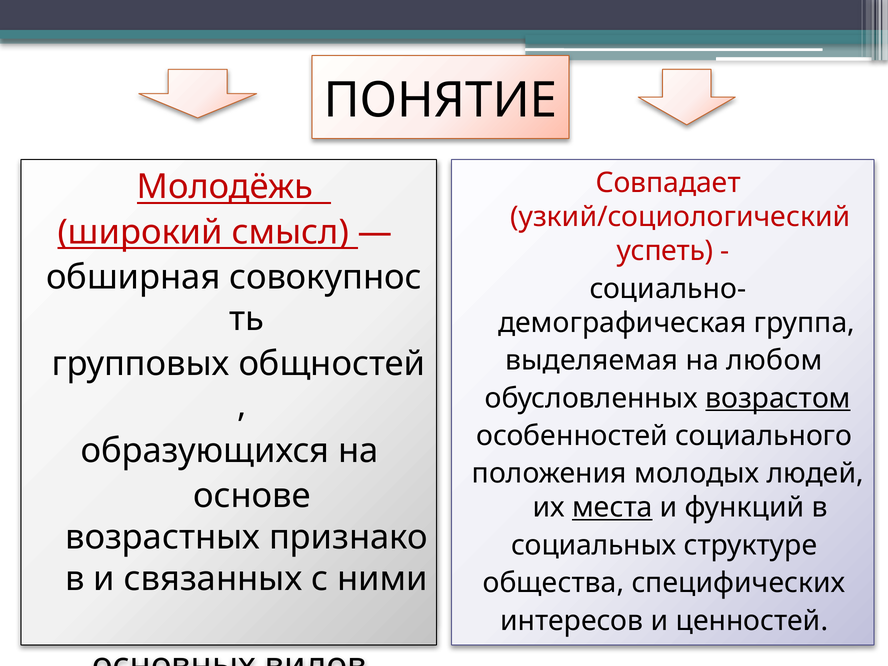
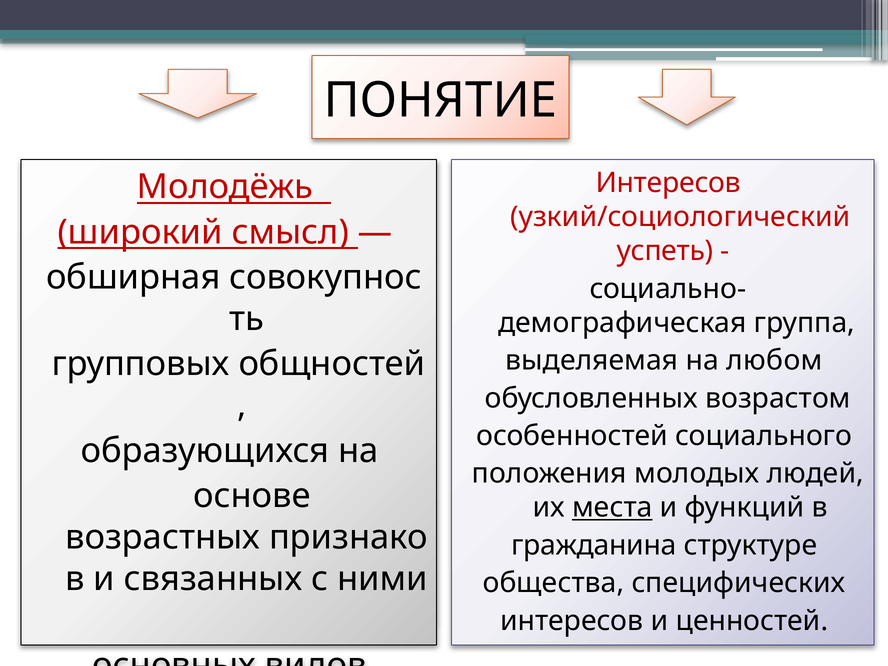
Совпадает at (668, 183): Совпадает -> Интересов
возрастом underline: present -> none
социальных: социальных -> гражданина
